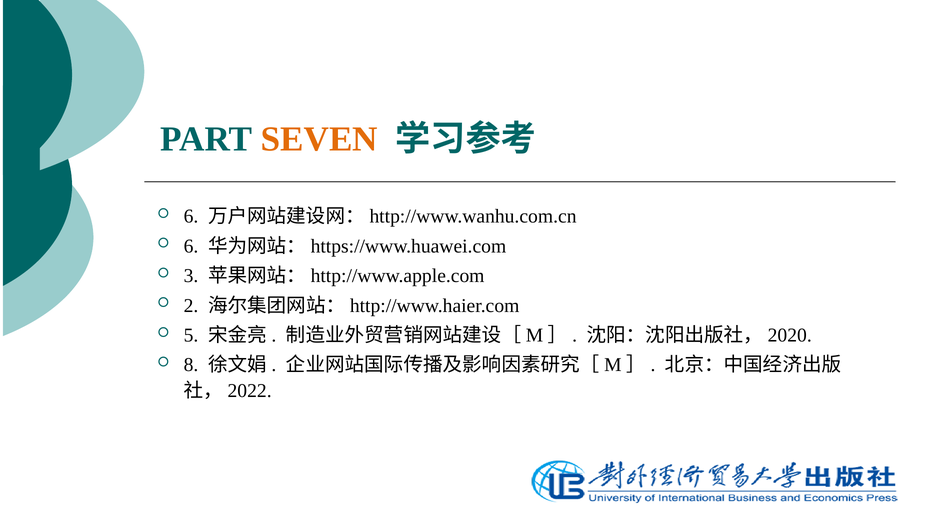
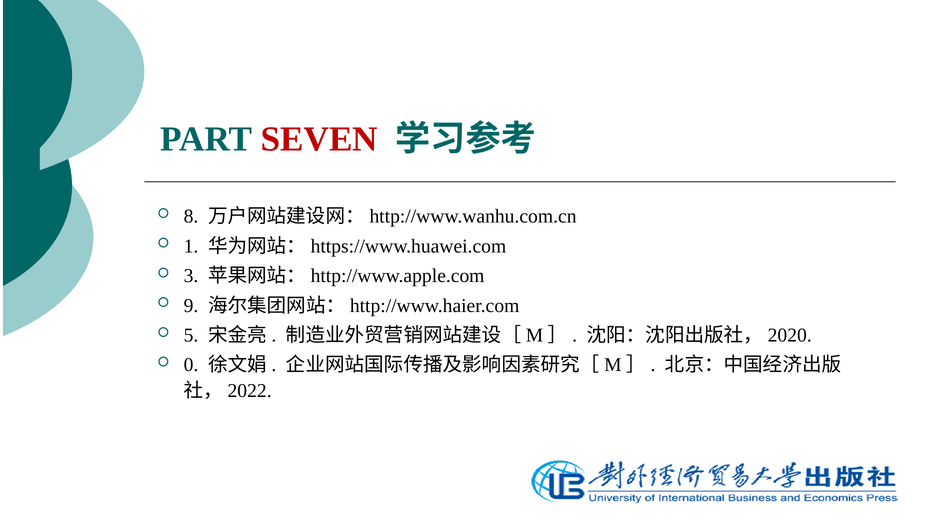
SEVEN colour: orange -> red
6 at (191, 216): 6 -> 8
6 at (191, 246): 6 -> 1
2: 2 -> 9
8: 8 -> 0
